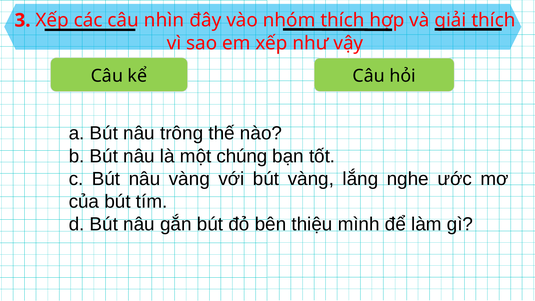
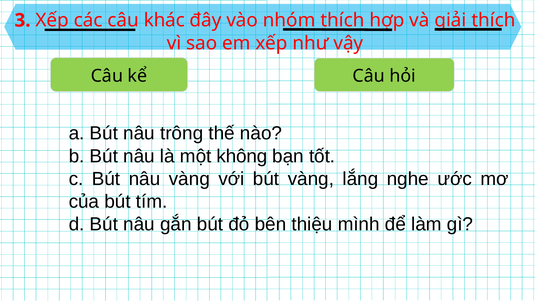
nhìn: nhìn -> khác
chúng: chúng -> không
